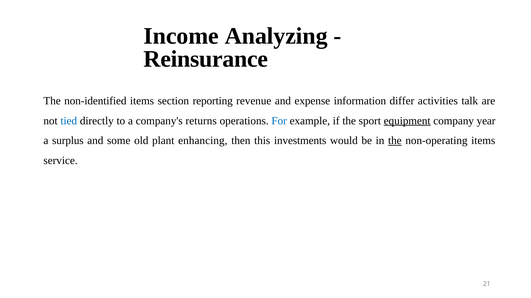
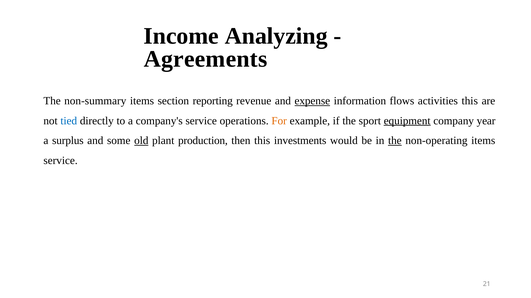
Reinsurance: Reinsurance -> Agreements
non-identified: non-identified -> non-summary
expense underline: none -> present
differ: differ -> flows
activities talk: talk -> this
company's returns: returns -> service
For colour: blue -> orange
old underline: none -> present
enhancing: enhancing -> production
